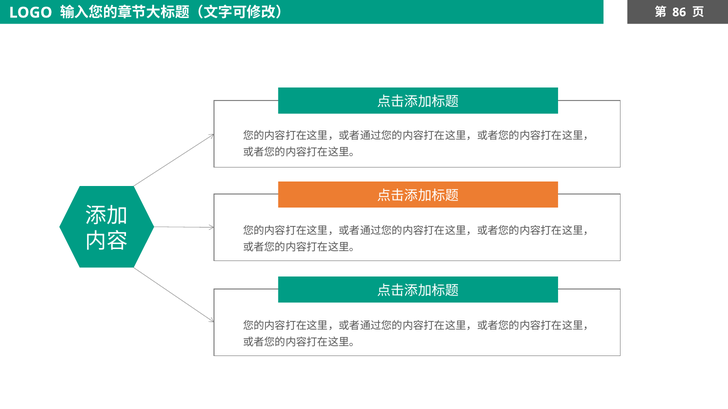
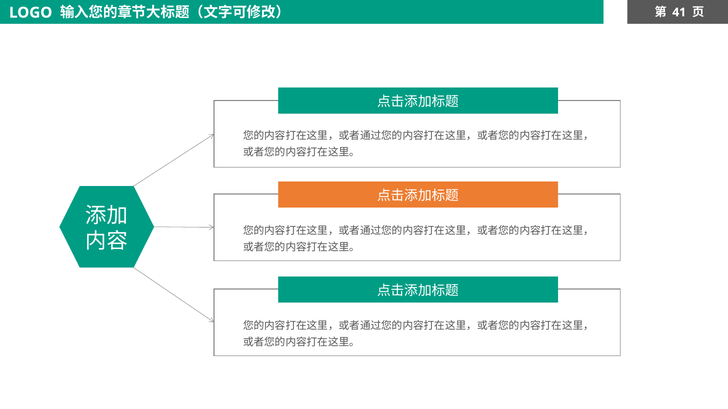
86: 86 -> 41
